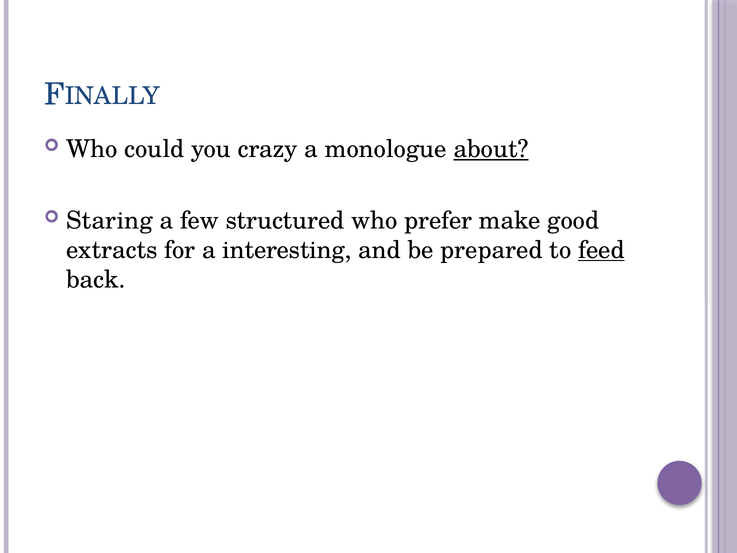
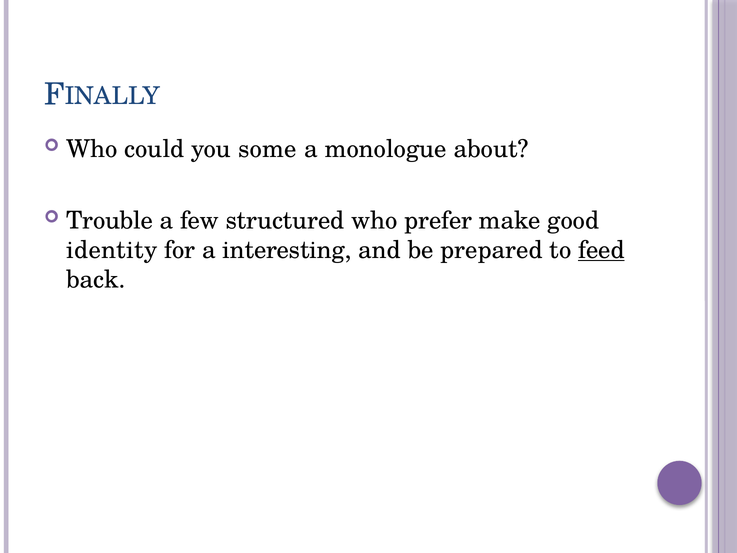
crazy: crazy -> some
about underline: present -> none
Staring: Staring -> Trouble
extracts: extracts -> identity
